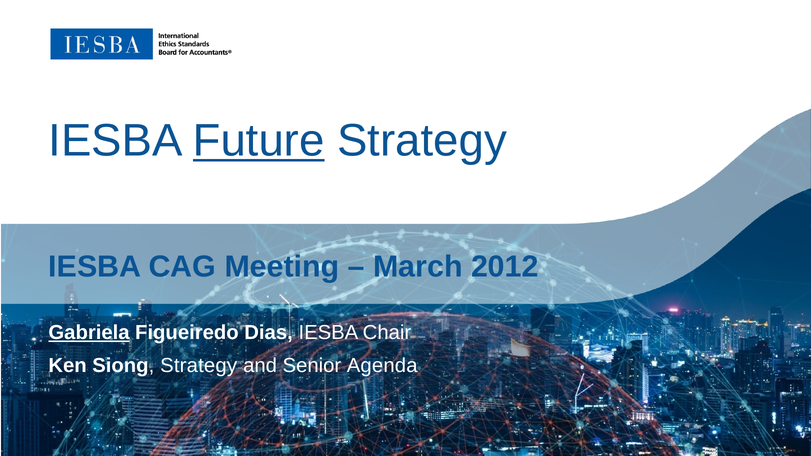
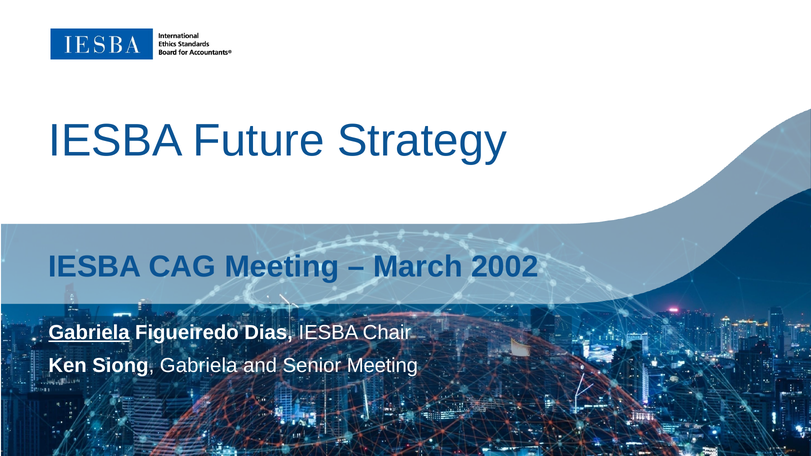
Future underline: present -> none
2012: 2012 -> 2002
Siong Strategy: Strategy -> Gabriela
Senior Agenda: Agenda -> Meeting
